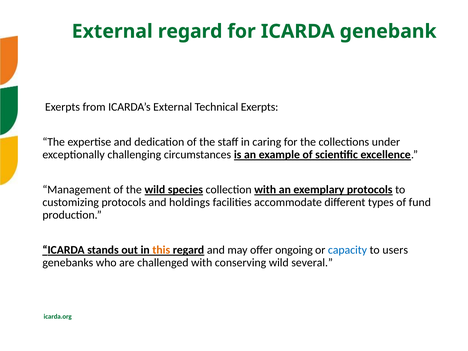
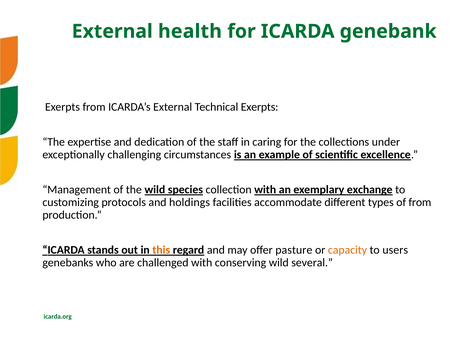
External regard: regard -> health
exemplary protocols: protocols -> exchange
of fund: fund -> from
ongoing: ongoing -> pasture
capacity colour: blue -> orange
